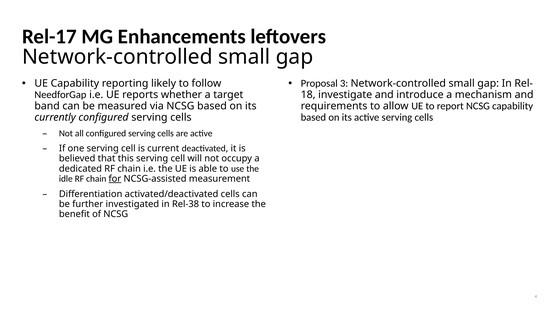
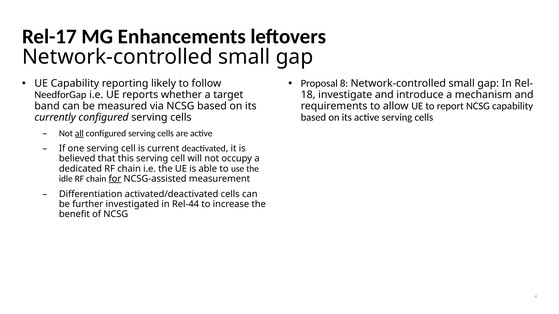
3: 3 -> 8
all underline: none -> present
Rel-38: Rel-38 -> Rel-44
